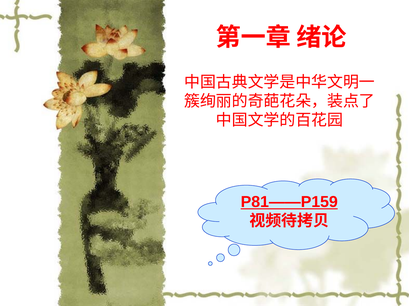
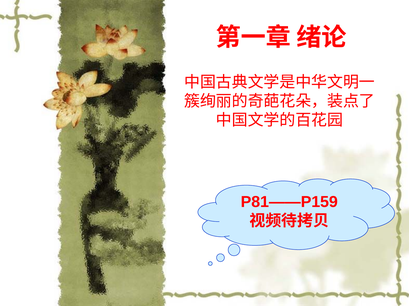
P81——P159 underline: present -> none
